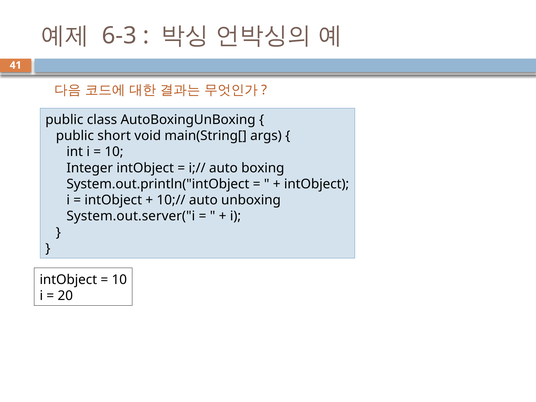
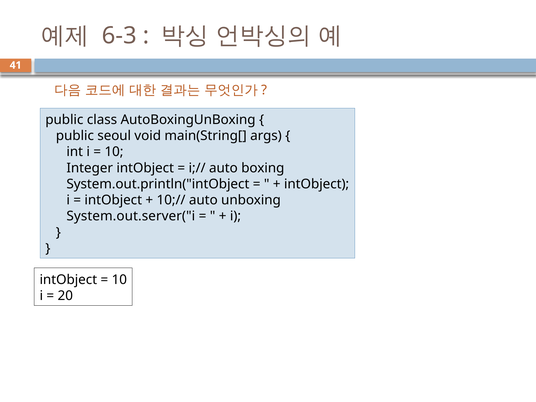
short: short -> seoul
